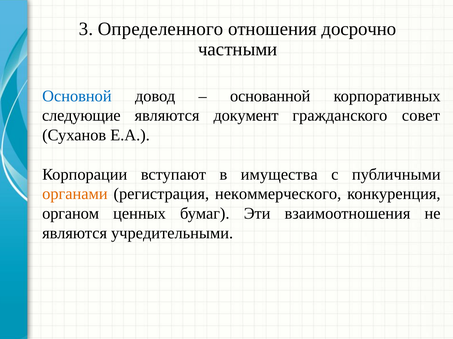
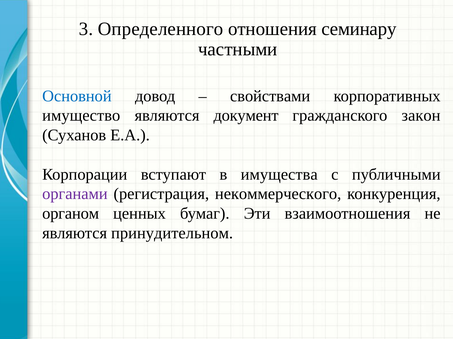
досрочно: досрочно -> семинару
основанной: основанной -> свойствами
следующие: следующие -> имущество
совет: совет -> закон
органами colour: orange -> purple
учредительными: учредительными -> принудительном
